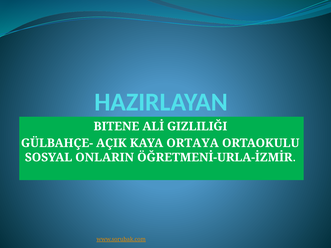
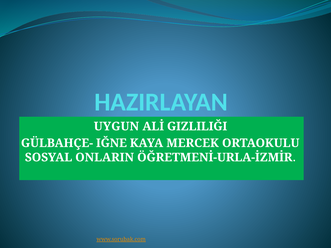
BITENE: BITENE -> UYGUN
AÇIK: AÇIK -> IĞNE
ORTAYA: ORTAYA -> MERCEK
